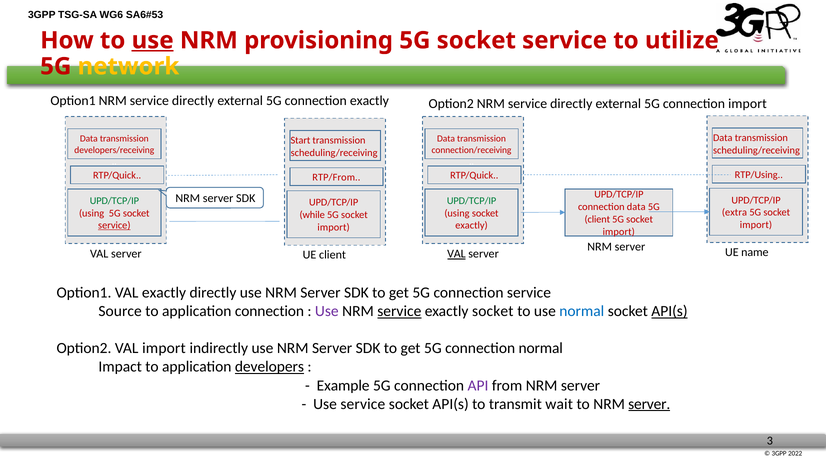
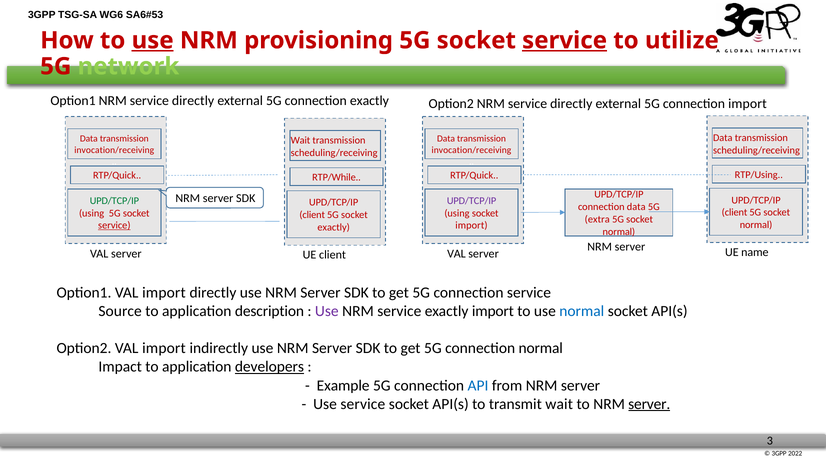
service at (565, 40) underline: none -> present
network colour: yellow -> light green
Start at (300, 141): Start -> Wait
developers/receiving at (114, 150): developers/receiving -> invocation/receiving
connection/receiving at (471, 150): connection/receiving -> invocation/receiving
RTP/From: RTP/From -> RTP/While
UPD/TCP/IP at (472, 201) colour: green -> purple
extra at (734, 213): extra -> client
while at (312, 215): while -> client
client at (597, 220): client -> extra
import at (756, 225): import -> normal
exactly at (472, 226): exactly -> import
import at (334, 228): import -> exactly
import at (619, 232): import -> normal
VAL at (456, 254) underline: present -> none
Option1 VAL exactly: exactly -> import
application connection: connection -> description
service at (399, 312) underline: present -> none
exactly socket: socket -> import
API(s at (669, 312) underline: present -> none
API colour: purple -> blue
